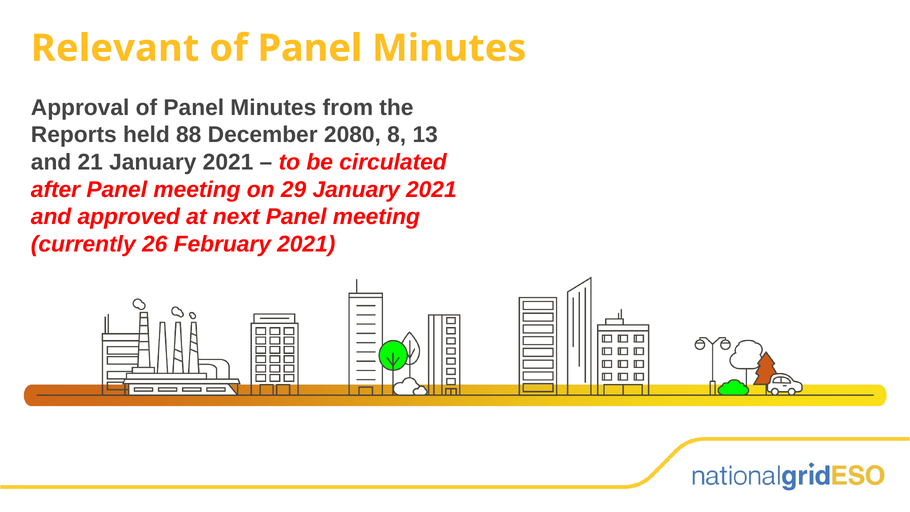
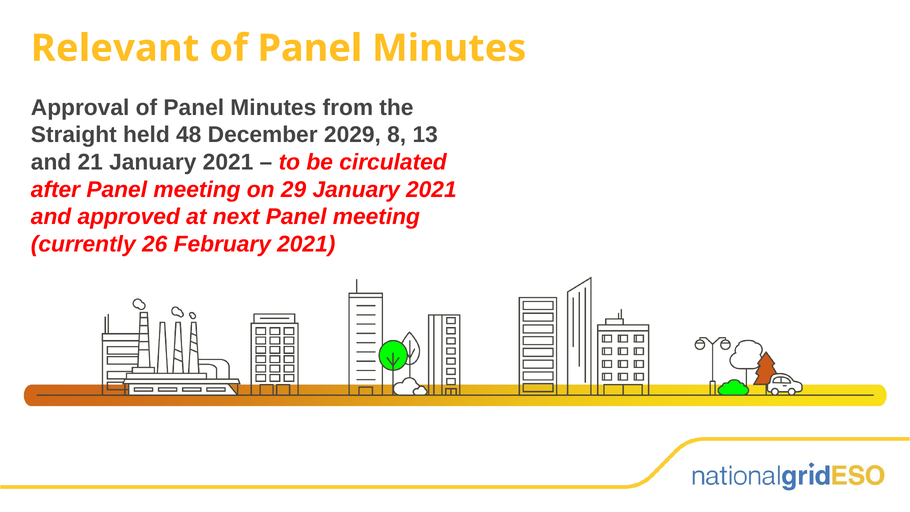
Reports: Reports -> Straight
88: 88 -> 48
2080: 2080 -> 2029
